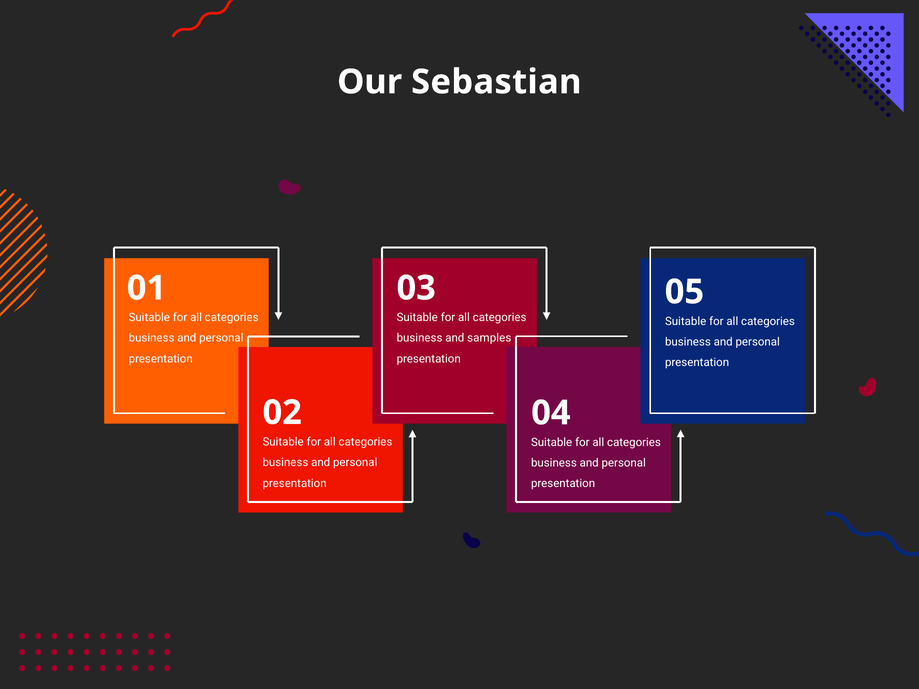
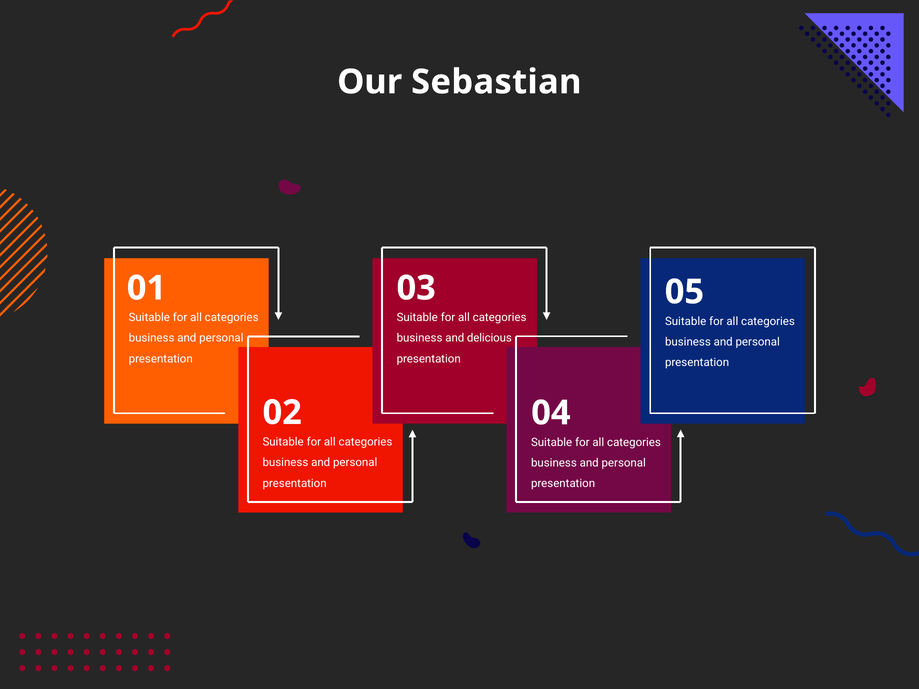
samples: samples -> delicious
